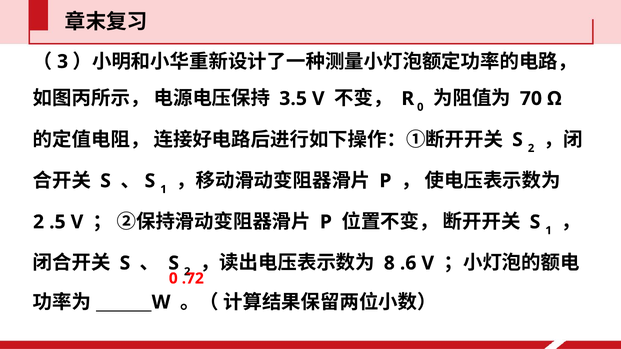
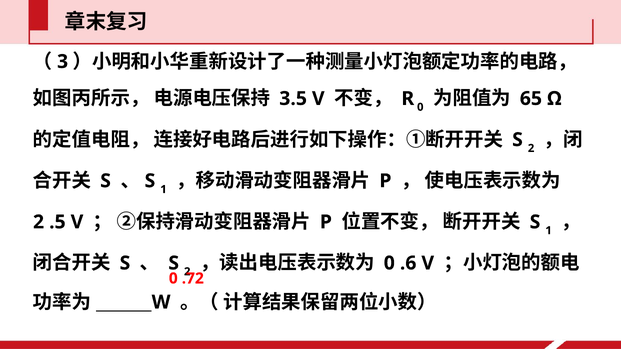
70: 70 -> 65
8 at (389, 263): 8 -> 0
